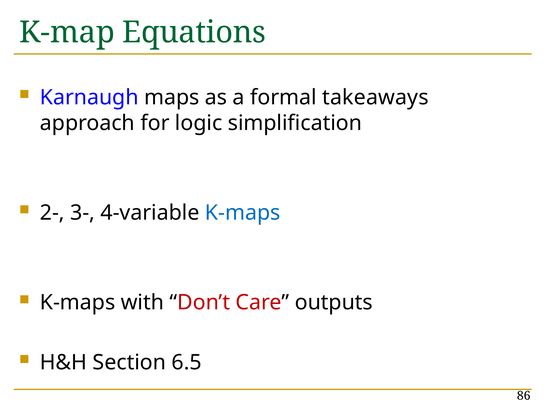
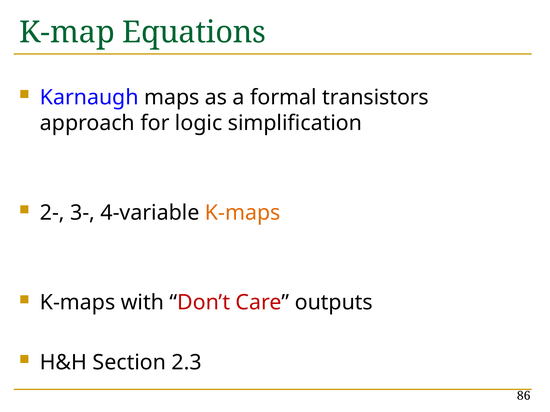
takeaways: takeaways -> transistors
K-maps at (243, 213) colour: blue -> orange
6.5: 6.5 -> 2.3
